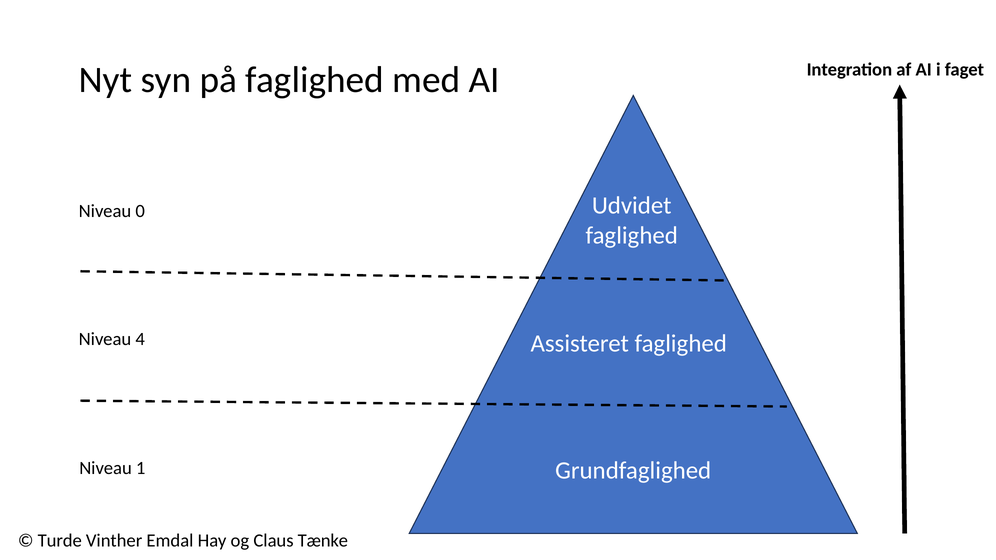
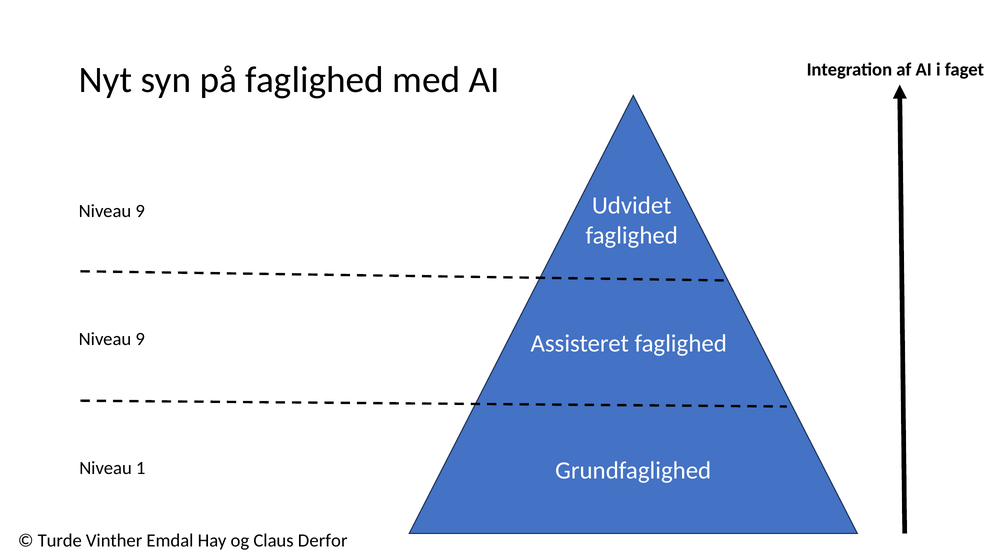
0 at (140, 211): 0 -> 9
4 at (140, 339): 4 -> 9
Tænke: Tænke -> Derfor
